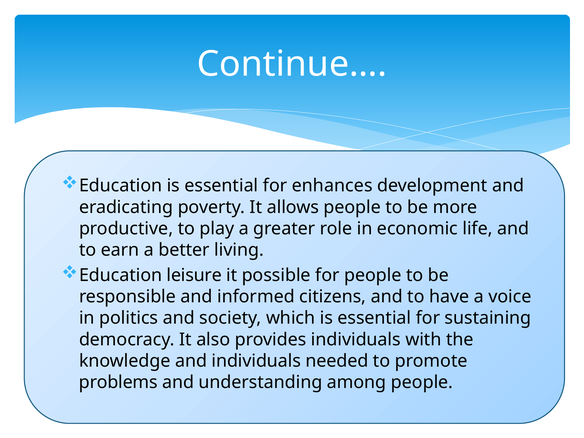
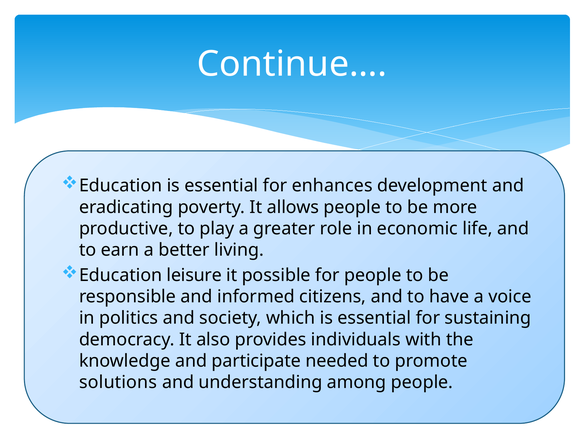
and individuals: individuals -> participate
problems: problems -> solutions
